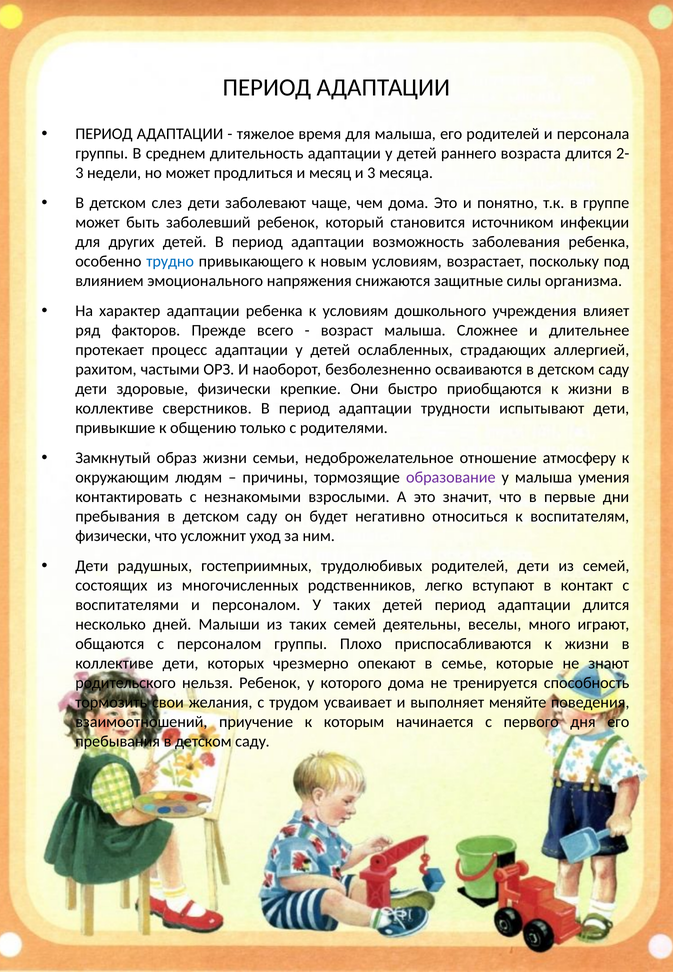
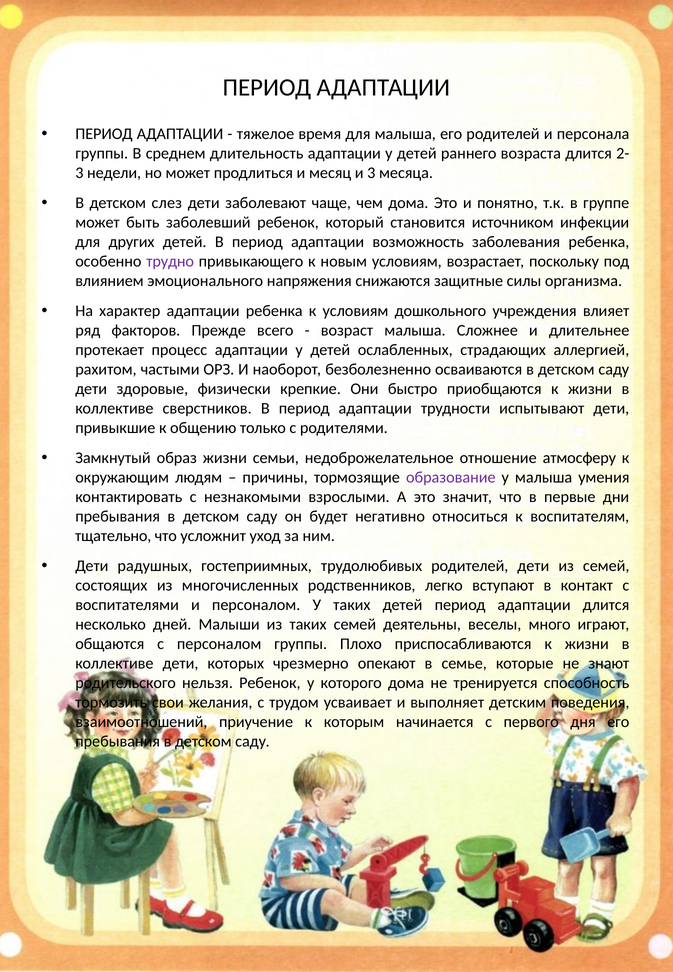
трудно colour: blue -> purple
физически at (113, 536): физически -> тщательно
меняйте: меняйте -> детским
